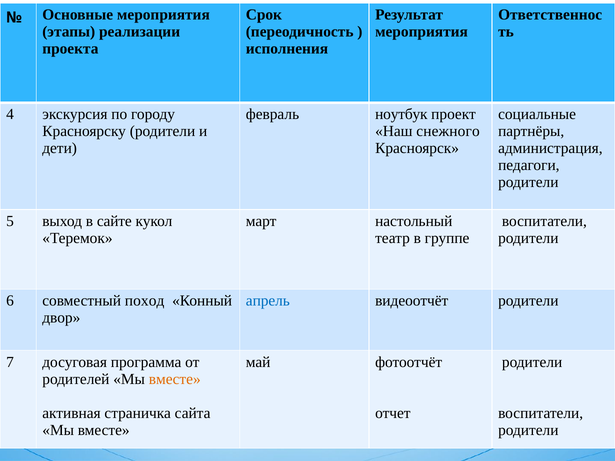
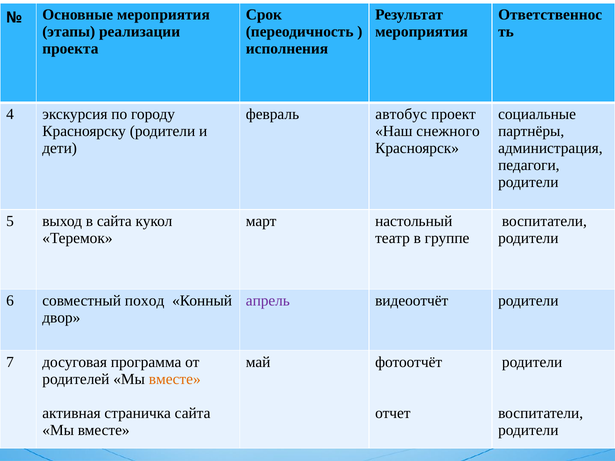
ноутбук: ноутбук -> автобус
в сайте: сайте -> сайта
апрель colour: blue -> purple
